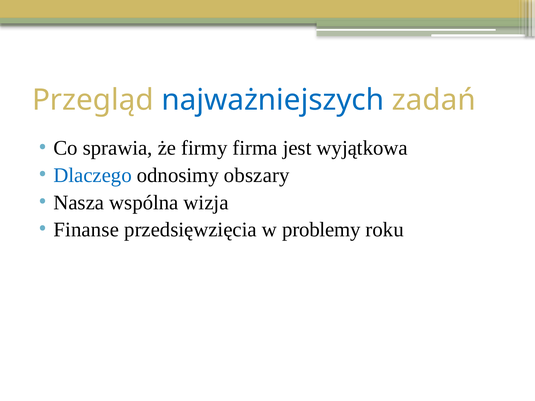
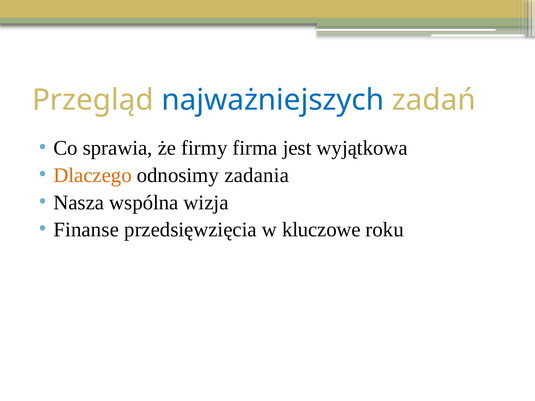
Dlaczego colour: blue -> orange
obszary: obszary -> zadania
problemy: problemy -> kluczowe
